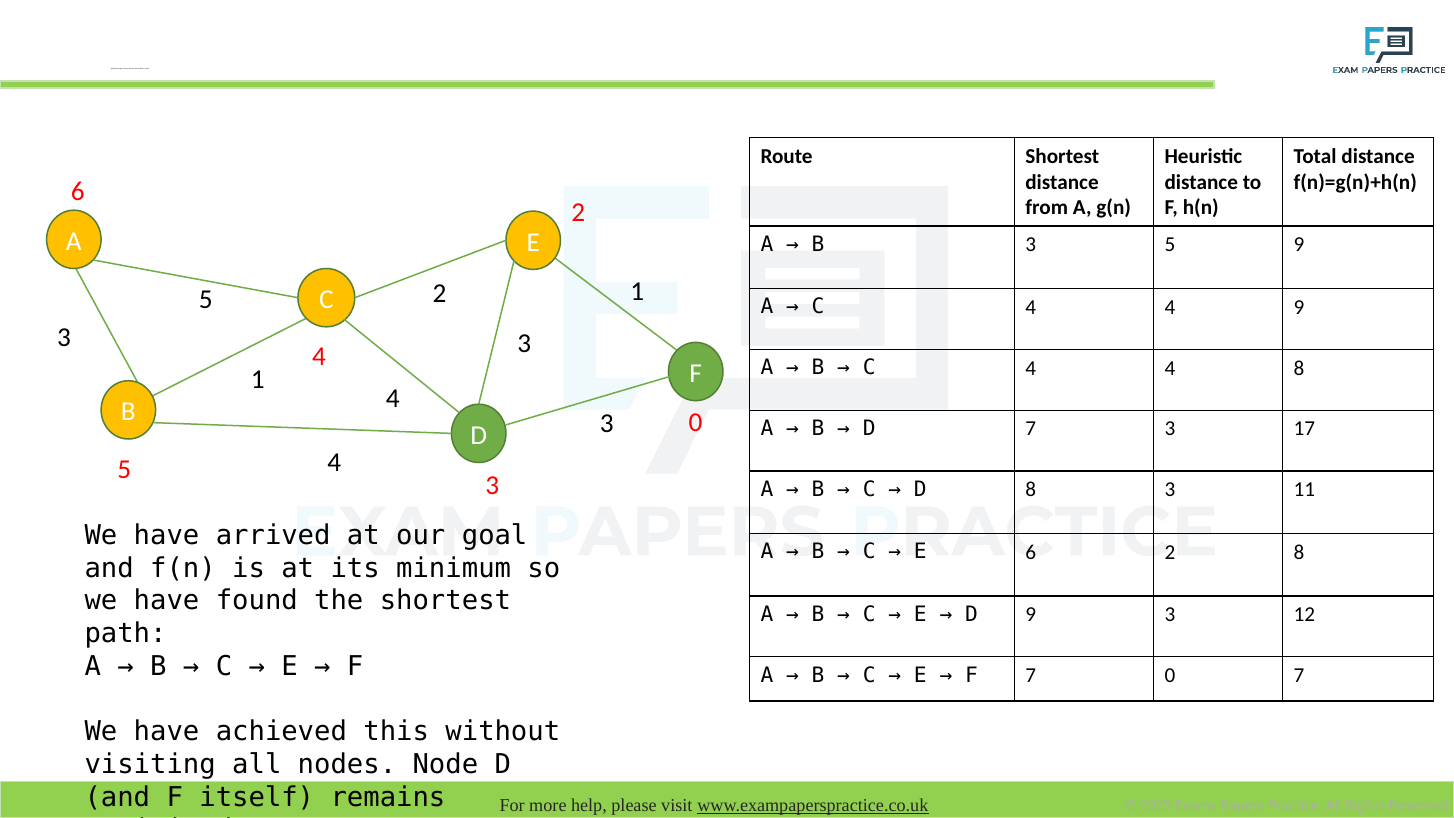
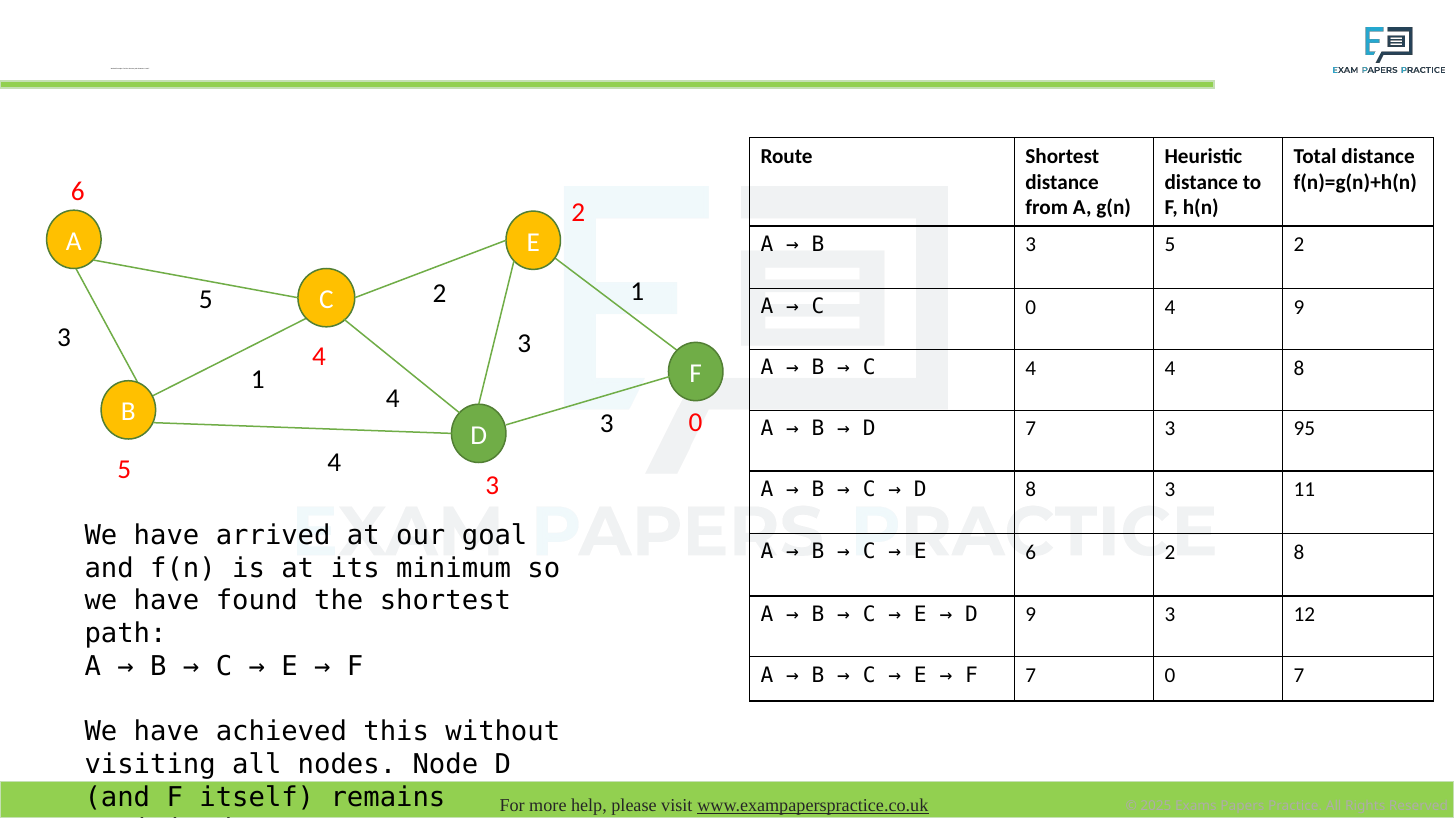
3 5 9: 9 -> 2
4 at (1031, 307): 4 -> 0
17: 17 -> 95
